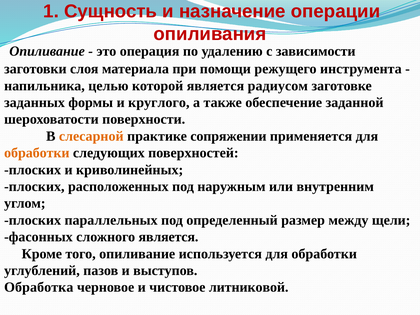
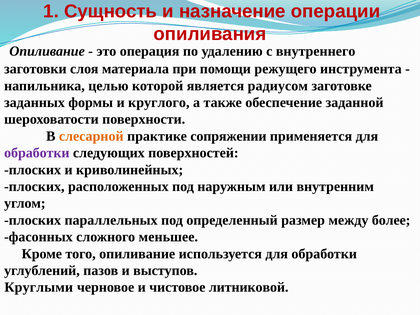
зависимости: зависимости -> внутреннего
обработки at (37, 153) colour: orange -> purple
щели: щели -> более
сложного является: является -> меньшее
Обработка: Обработка -> Круглыми
